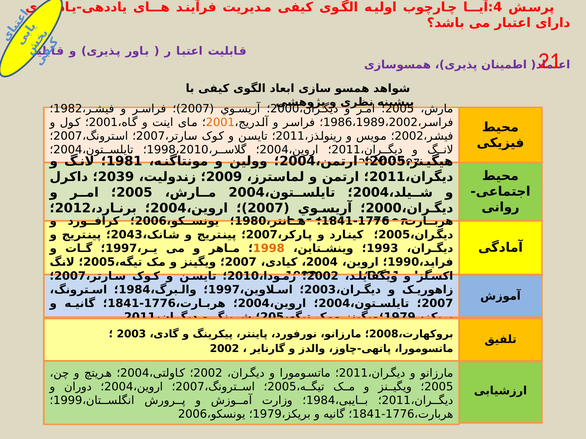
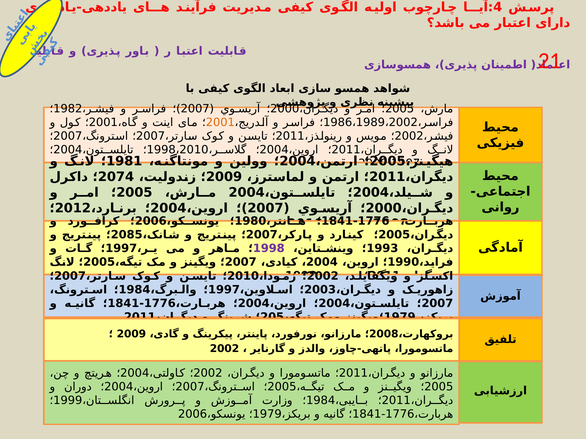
2039: 2039 -> 2074
2043: 2043 -> 2085
1998 at (269, 249) colour: orange -> purple
2003 at (131, 334): 2003 -> 2009
